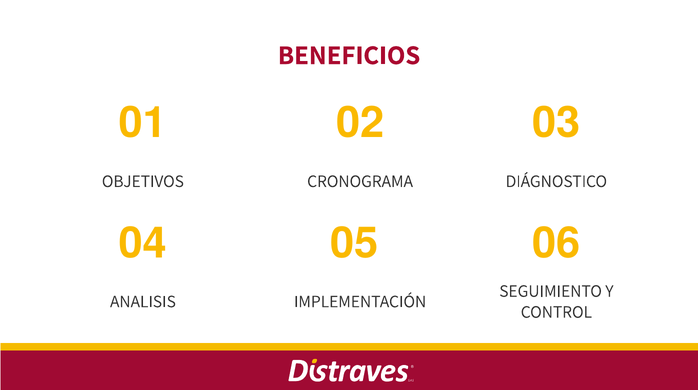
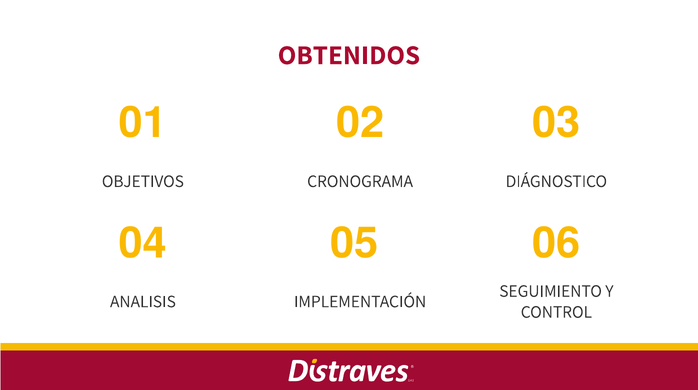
BENEFICIOS: BENEFICIOS -> OBTENIDOS
